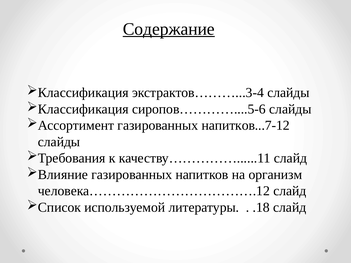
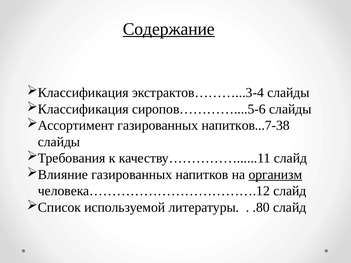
напитков...7-12: напитков...7-12 -> напитков...7-38
организм underline: none -> present
.18: .18 -> .80
